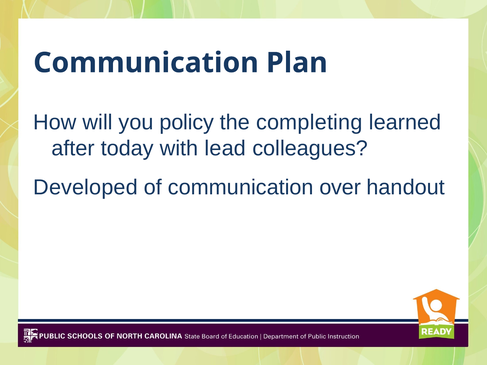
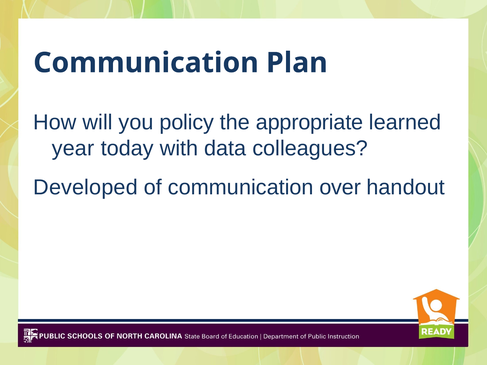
completing: completing -> appropriate
after: after -> year
lead: lead -> data
